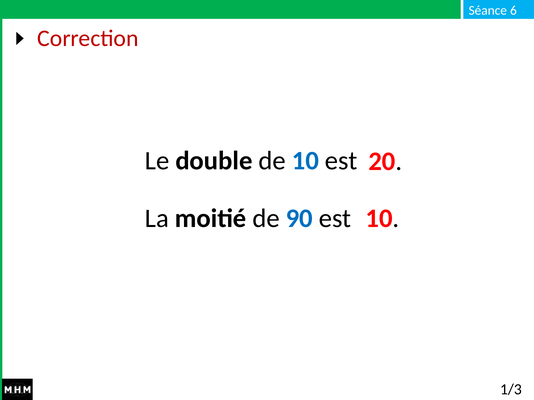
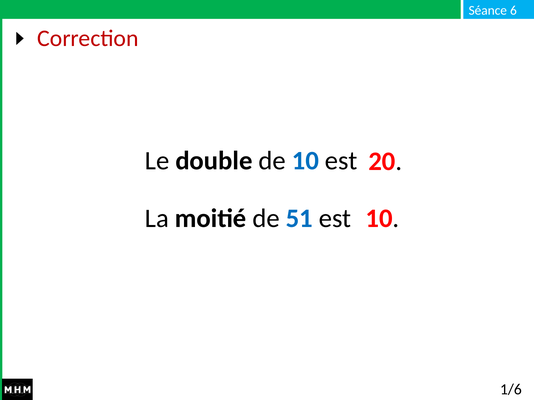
90: 90 -> 51
1/3: 1/3 -> 1/6
